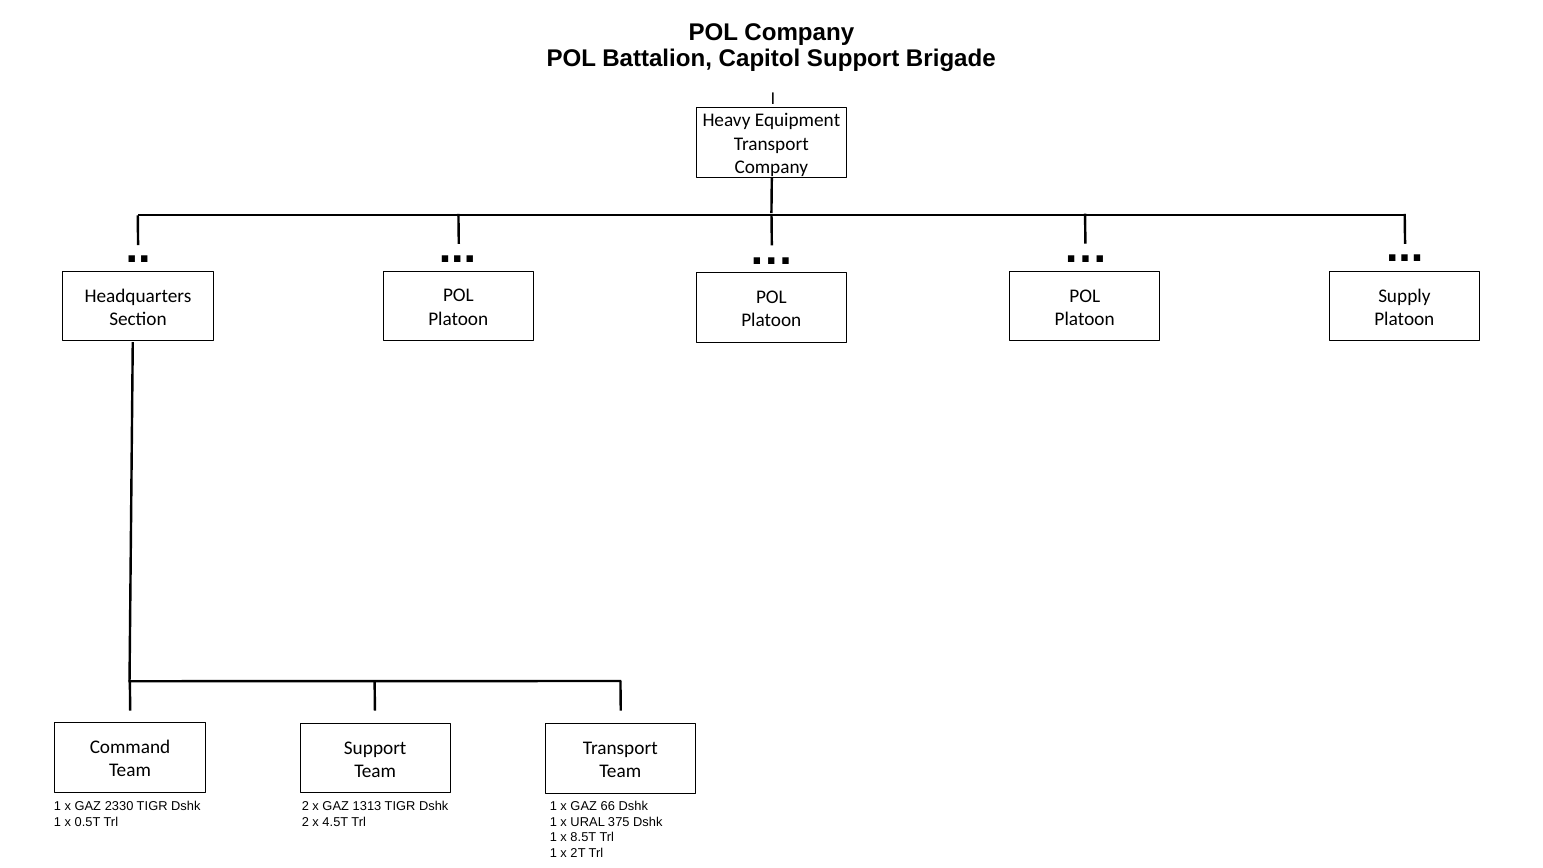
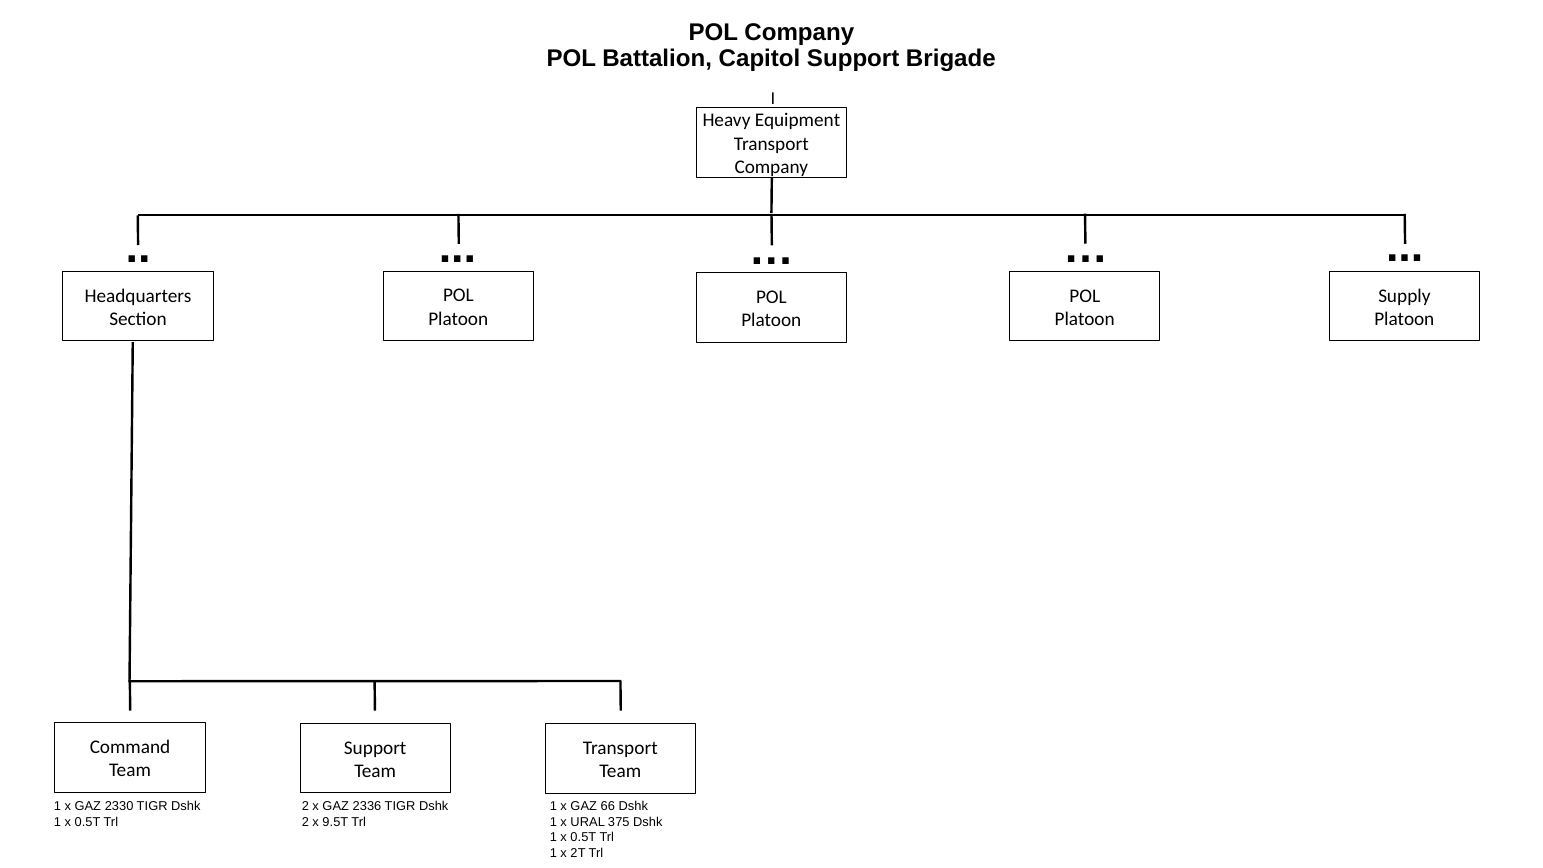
1313: 1313 -> 2336
4.5T: 4.5T -> 9.5T
8.5T at (583, 837): 8.5T -> 0.5T
